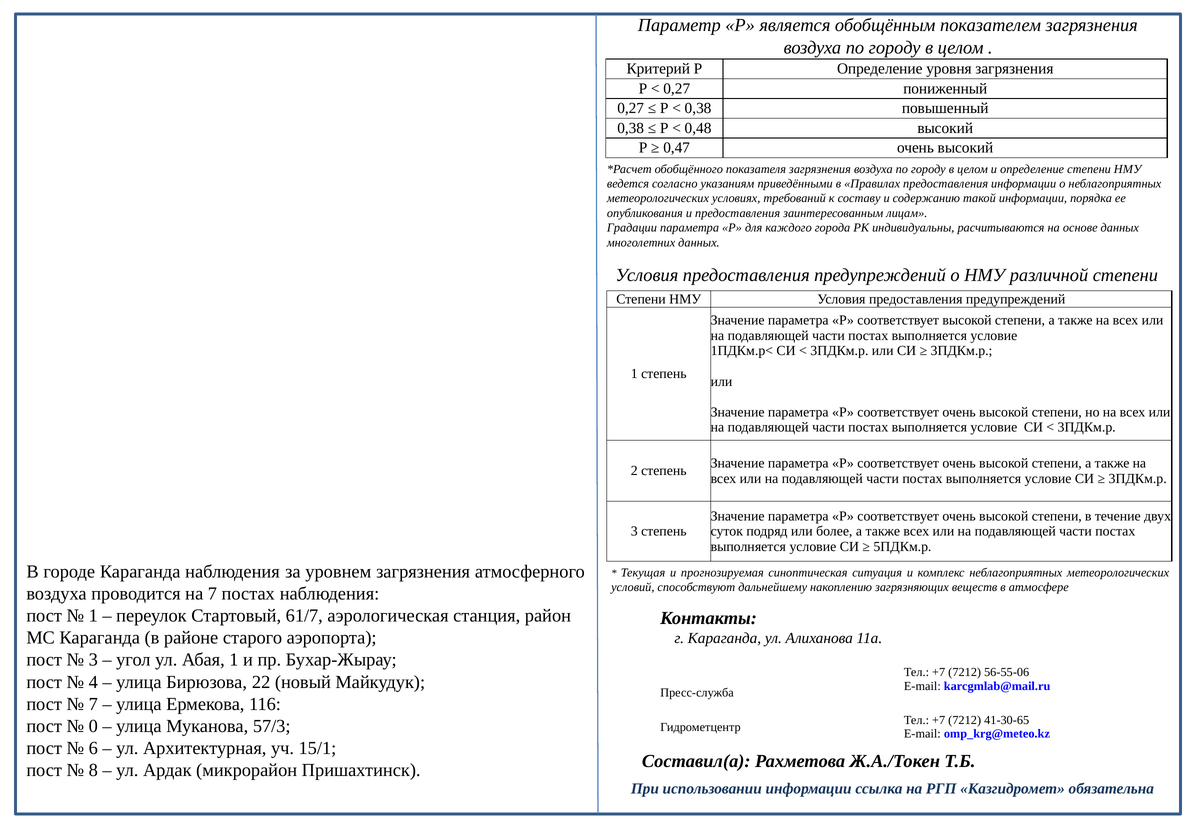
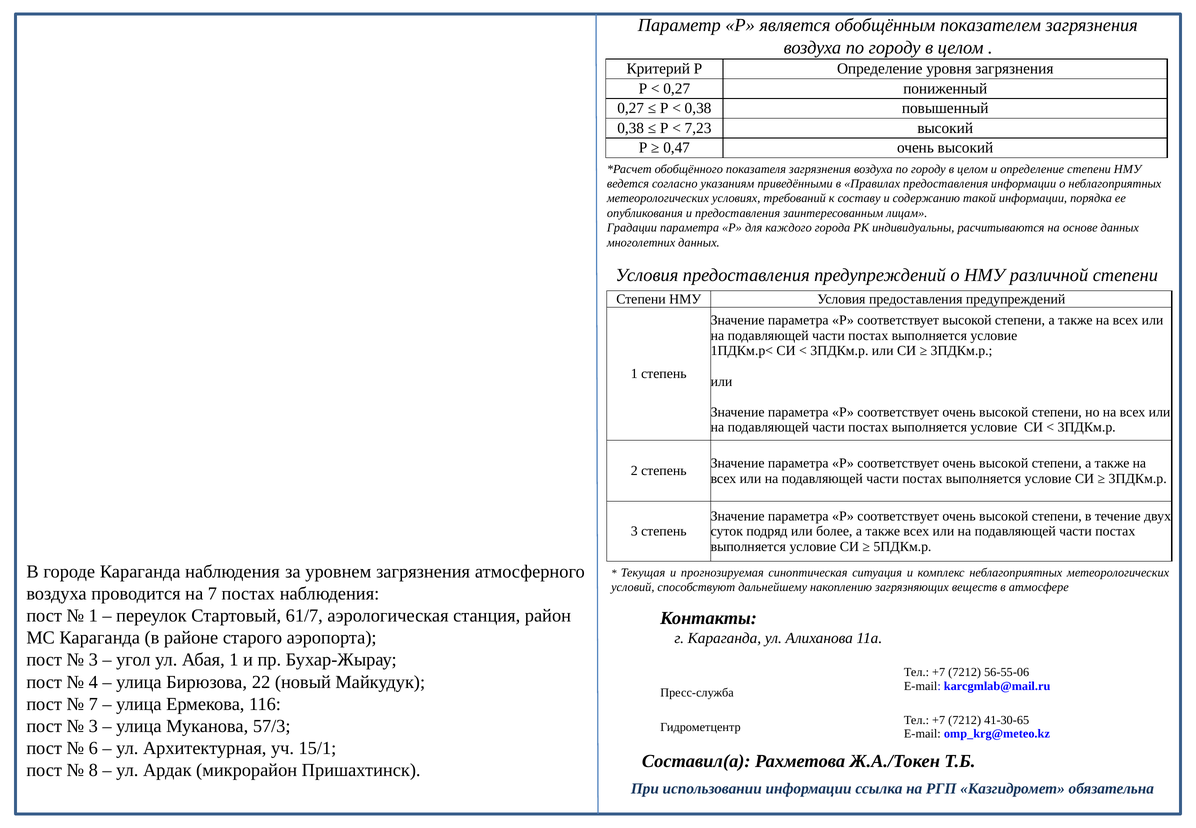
0,48: 0,48 -> 7,23
0 at (93, 726): 0 -> 3
